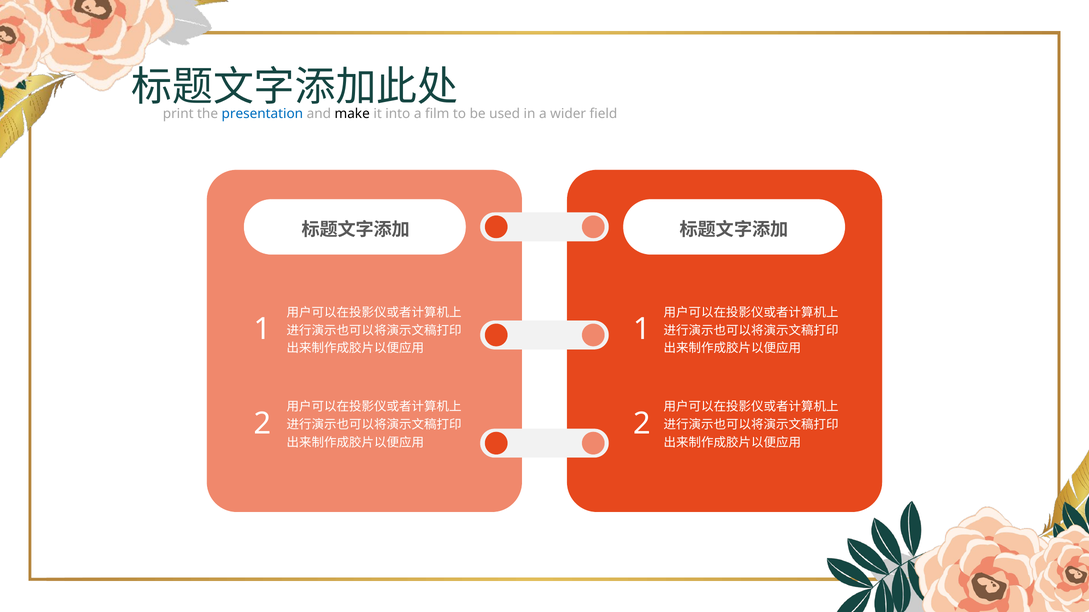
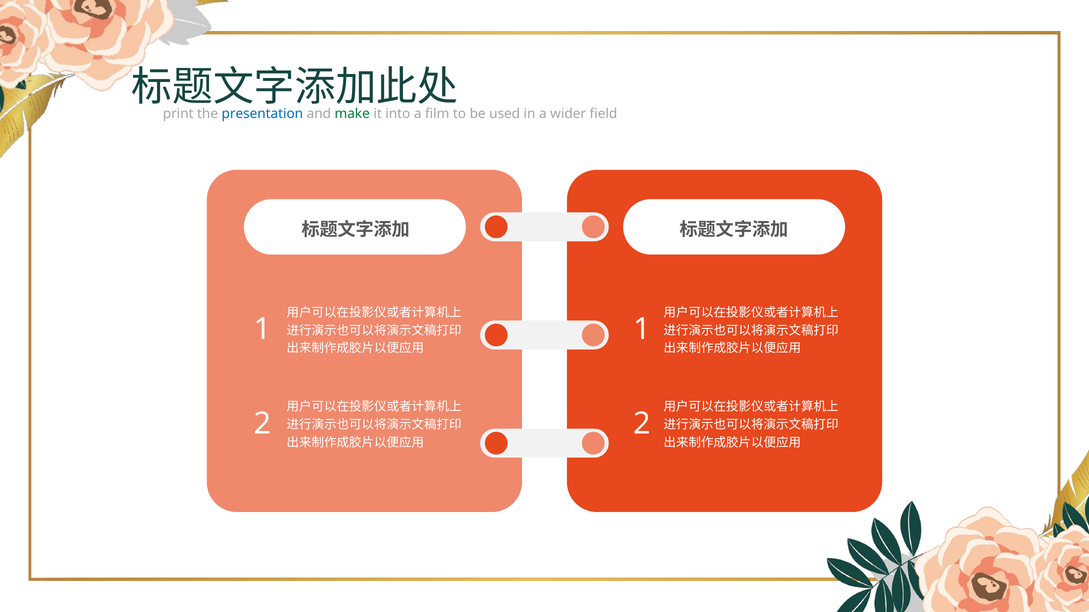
make colour: black -> green
